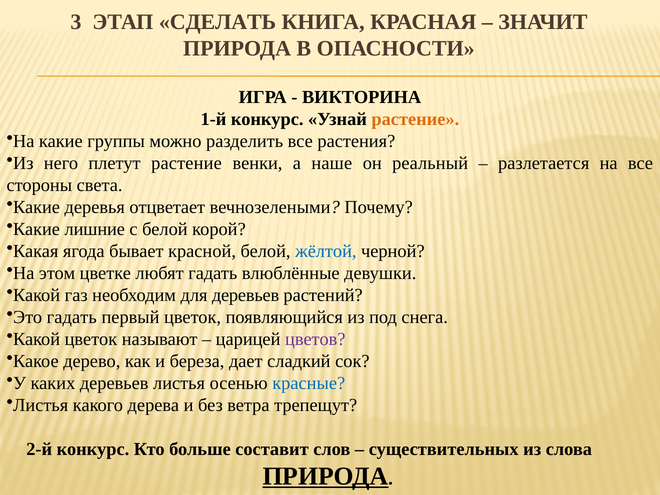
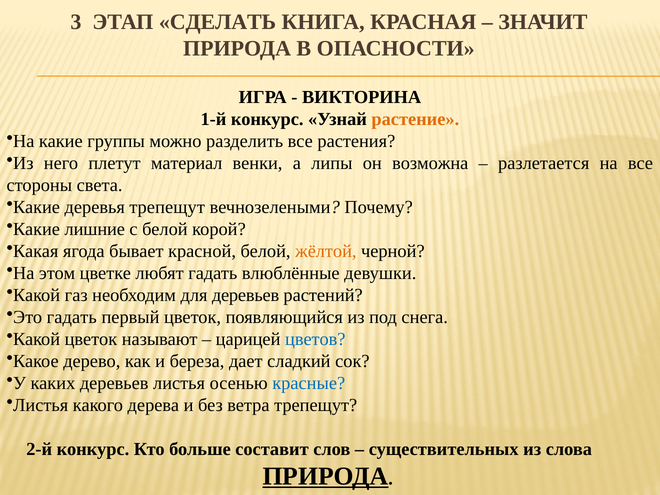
плетут растение: растение -> материал
наше: наше -> липы
реальный: реальный -> возможна
деревья отцветает: отцветает -> трепещут
жёлтой colour: blue -> orange
цветов colour: purple -> blue
